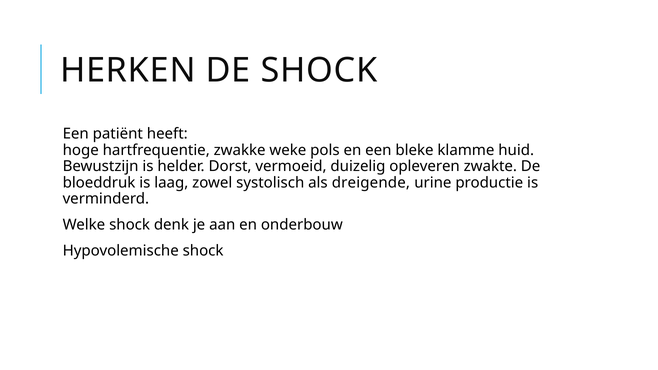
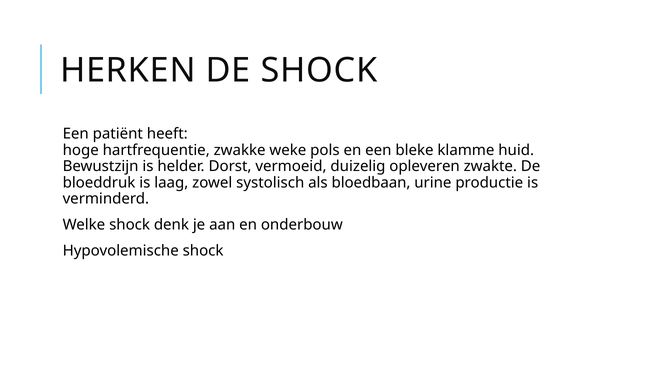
dreigende: dreigende -> bloedbaan
